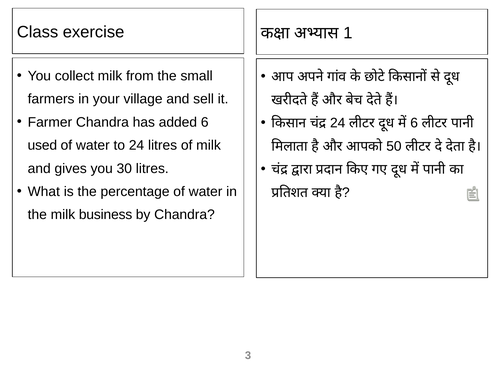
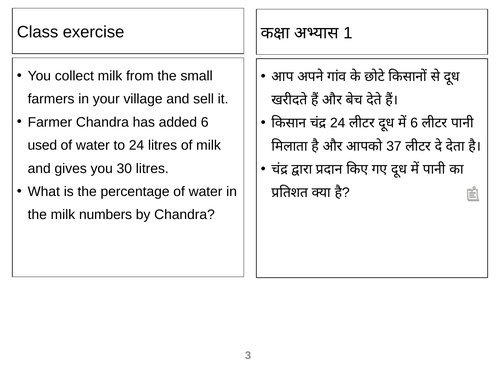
50: 50 -> 37
business: business -> numbers
